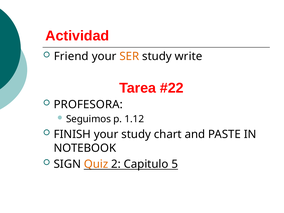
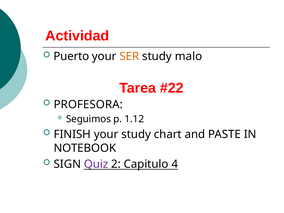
Friend: Friend -> Puerto
write: write -> malo
Quiz colour: orange -> purple
5: 5 -> 4
